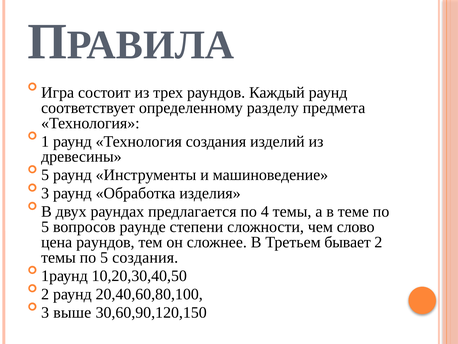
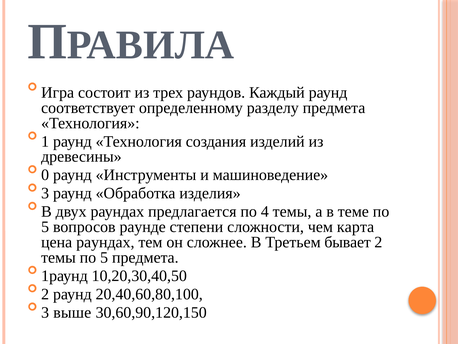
5 at (45, 175): 5 -> 0
слово: слово -> карта
цена раундов: раундов -> раундах
5 создания: создания -> предмета
